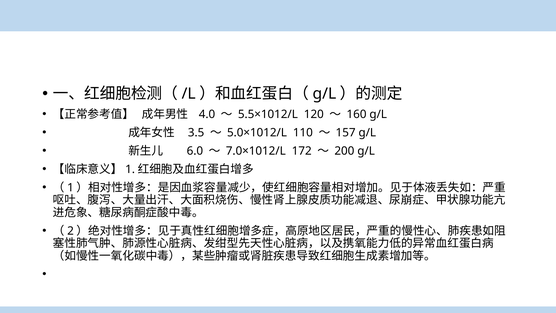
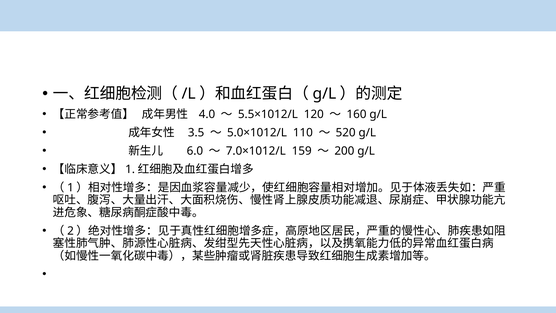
157: 157 -> 520
172: 172 -> 159
